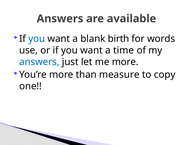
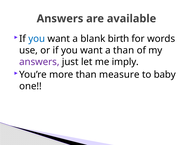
a time: time -> than
answers at (39, 62) colour: blue -> purple
me more: more -> imply
copy: copy -> baby
